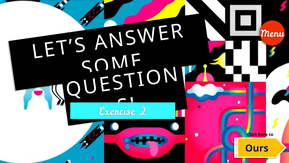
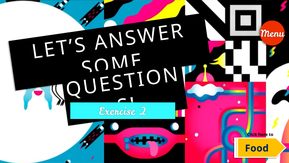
Ours: Ours -> Food
